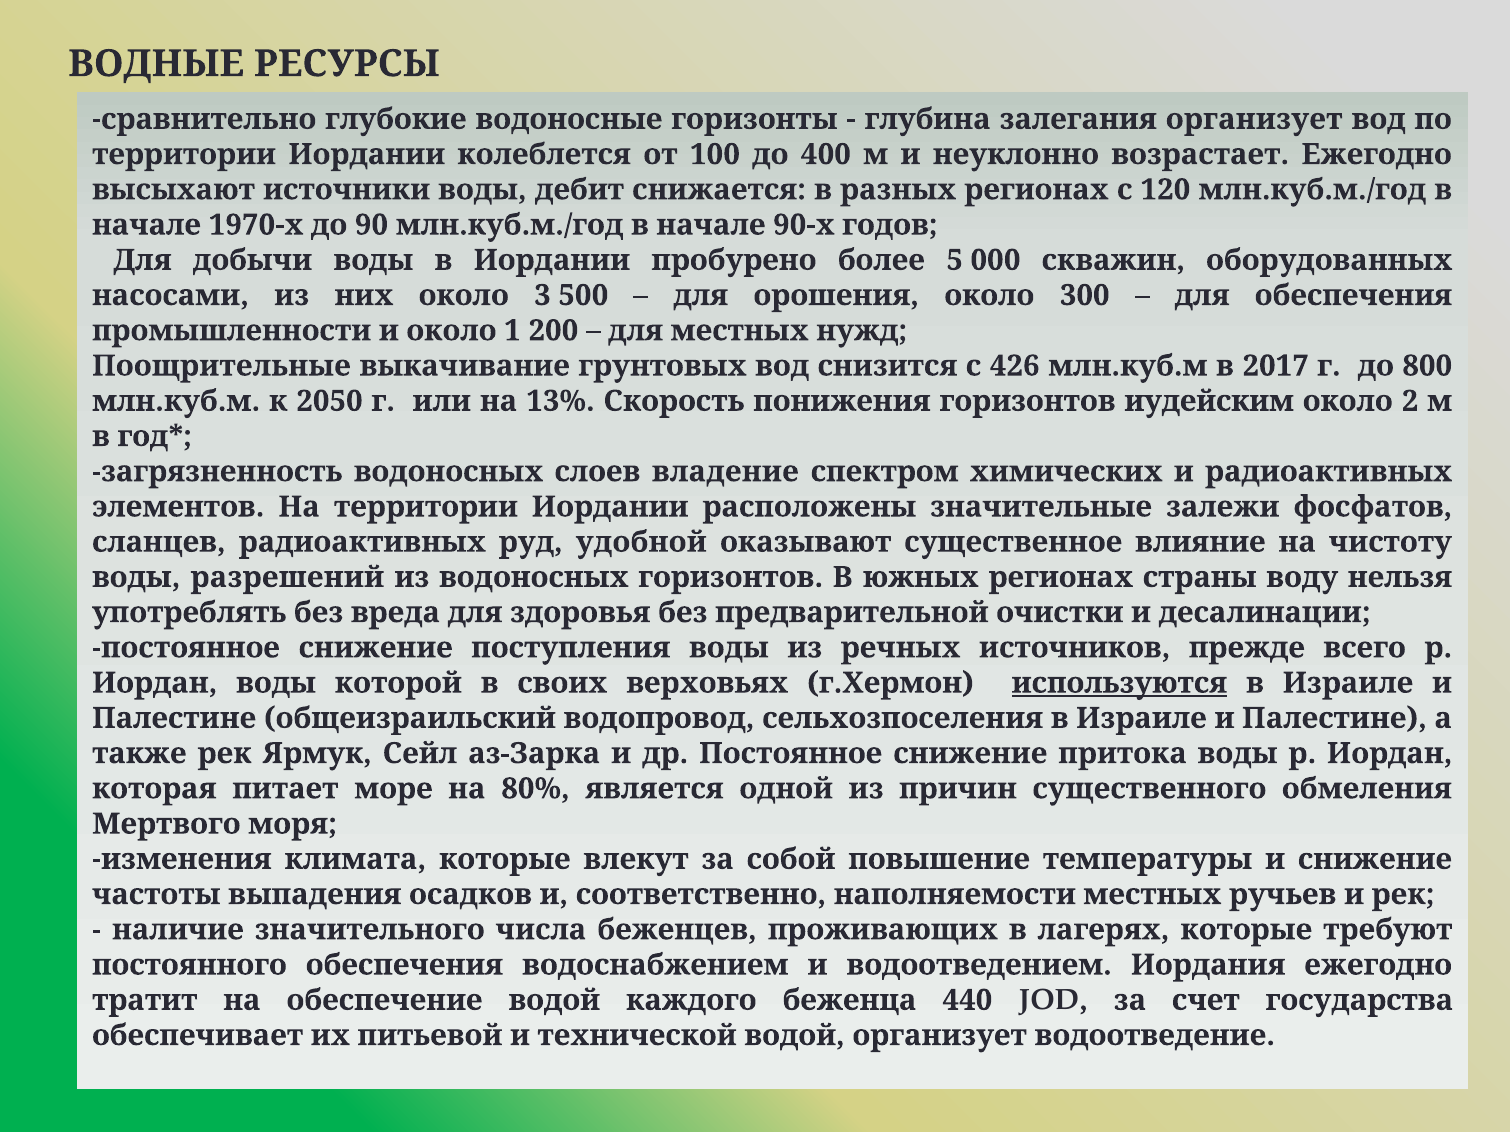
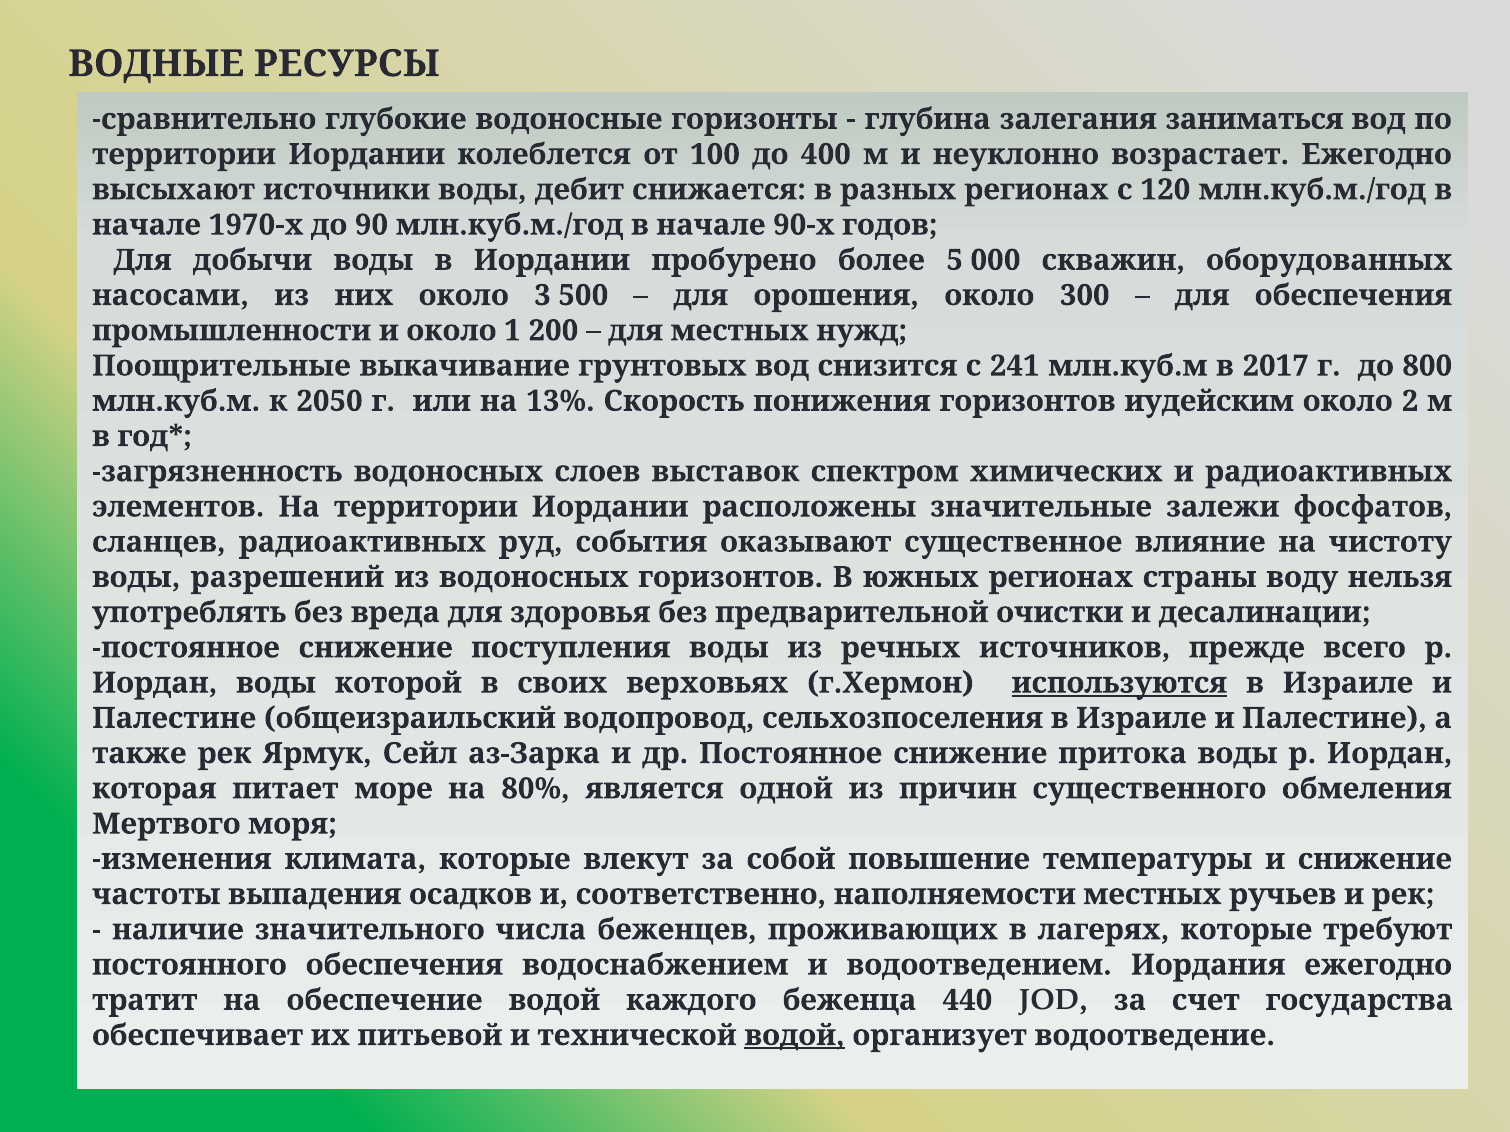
залегания организует: организует -> заниматься
426: 426 -> 241
владение: владение -> выставок
удобной: удобной -> события
водой at (795, 1036) underline: none -> present
